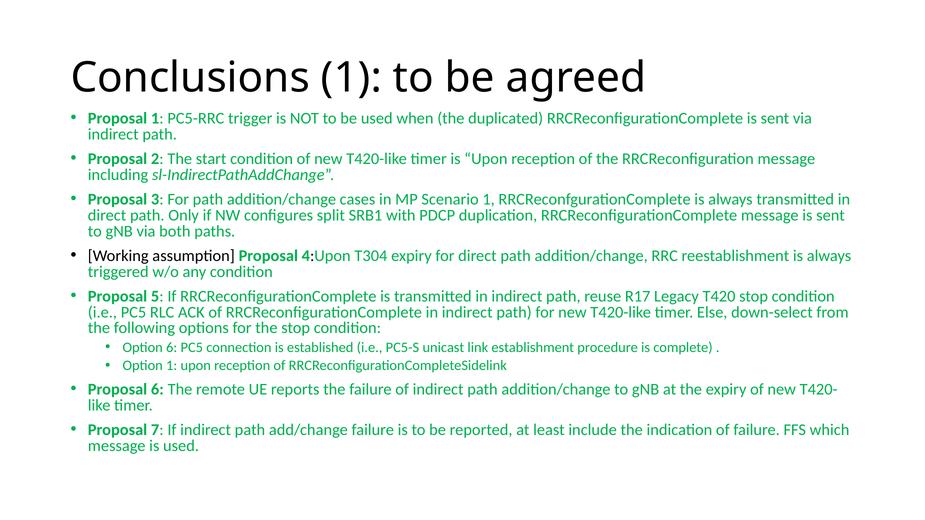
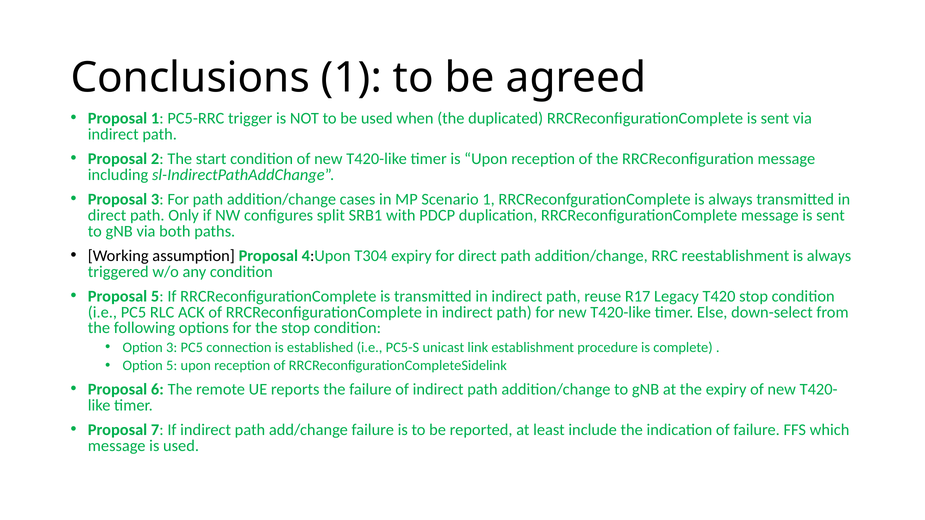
Option 6: 6 -> 3
Option 1: 1 -> 5
